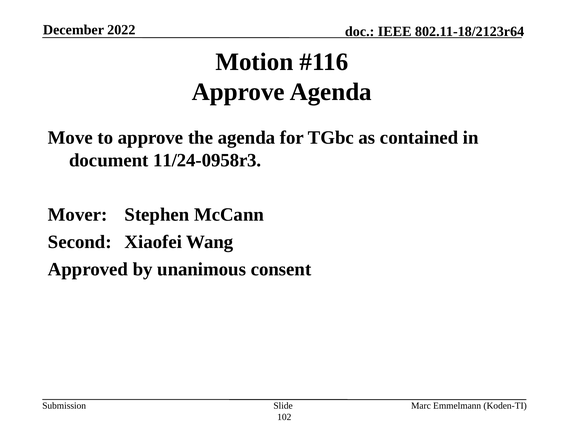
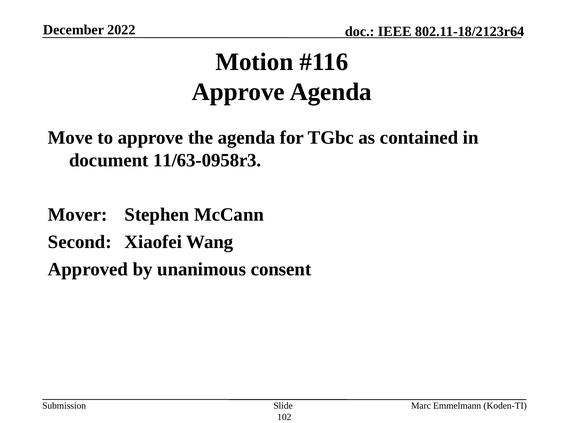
11/24-0958r3: 11/24-0958r3 -> 11/63-0958r3
